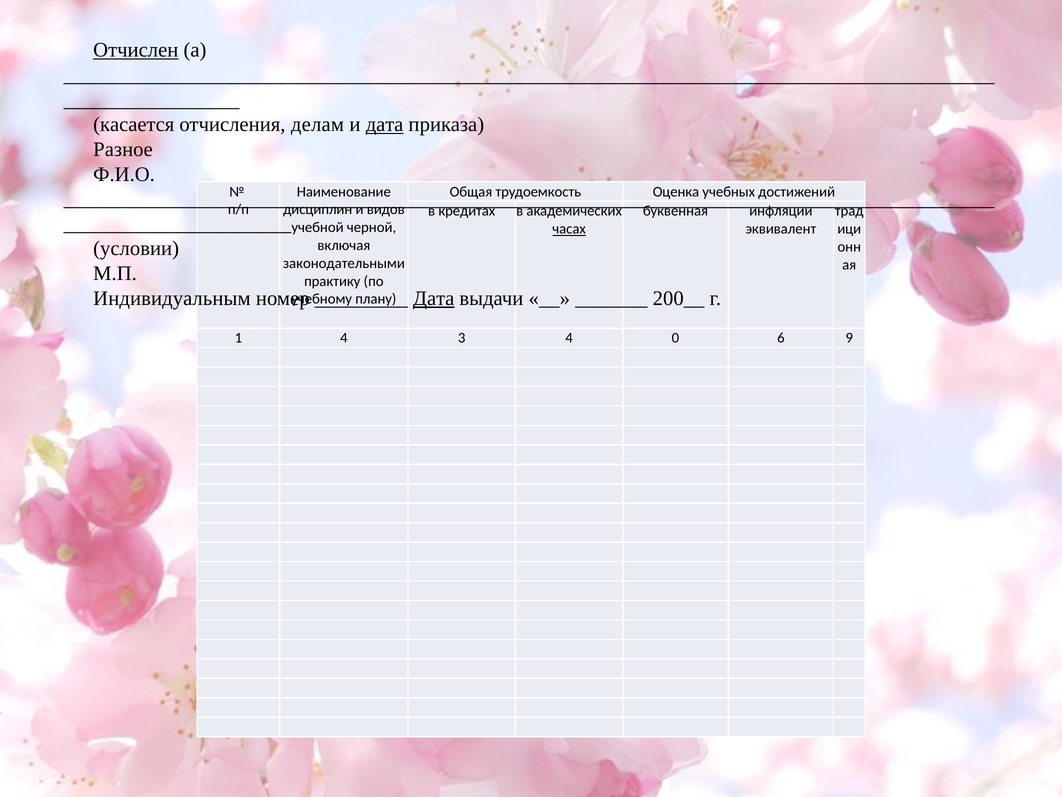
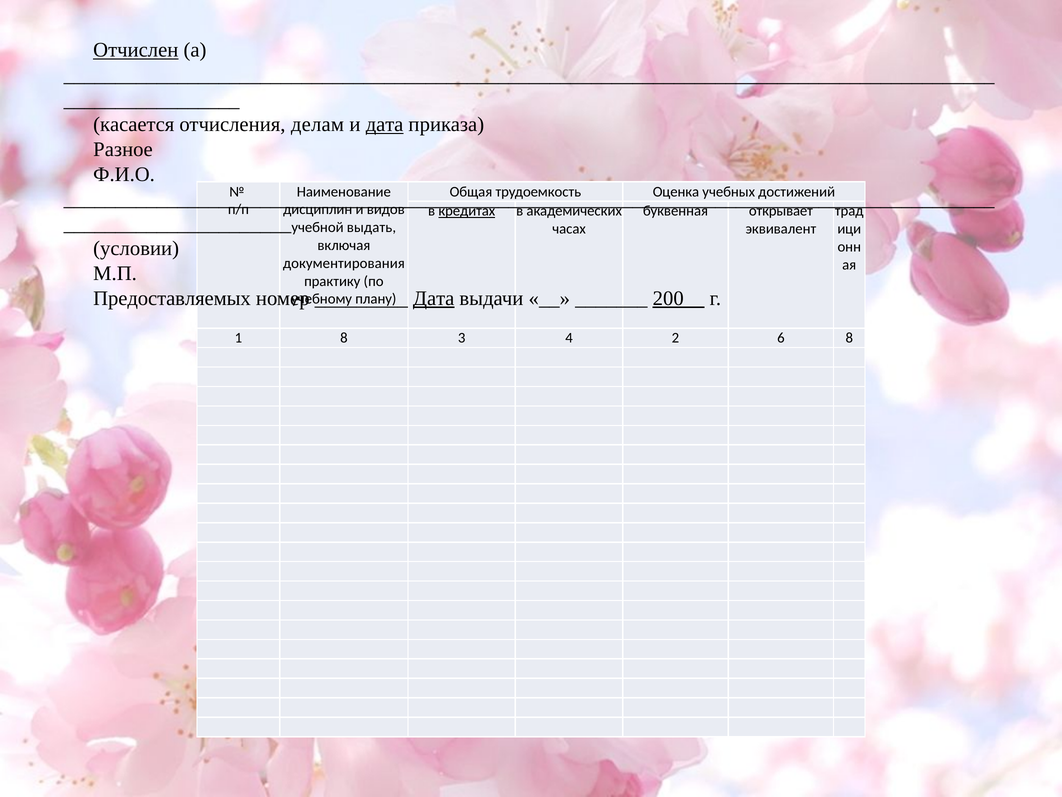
кредитах underline: none -> present
инфляции: инфляции -> открывает
черной: черной -> выдать
часах underline: present -> none
законодательными: законодательными -> документирования
Индивидуальным: Индивидуальным -> Предоставляемых
200__ underline: none -> present
1 4: 4 -> 8
0: 0 -> 2
6 9: 9 -> 8
